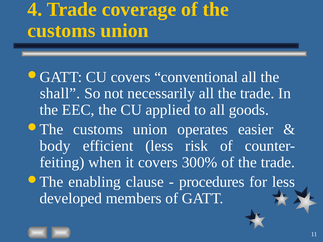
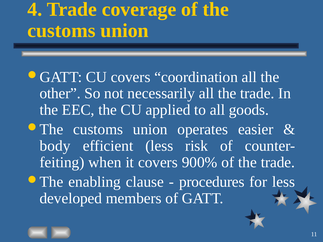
conventional: conventional -> coordination
shall: shall -> other
300%: 300% -> 900%
